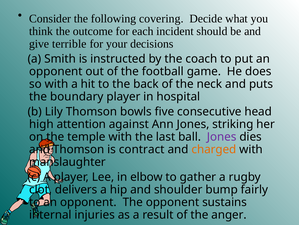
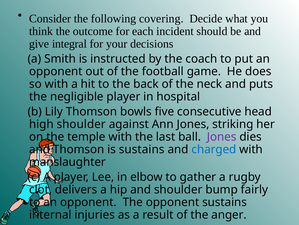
terrible: terrible -> integral
boundary: boundary -> negligible
high attention: attention -> shoulder
is contract: contract -> sustains
charged colour: orange -> blue
